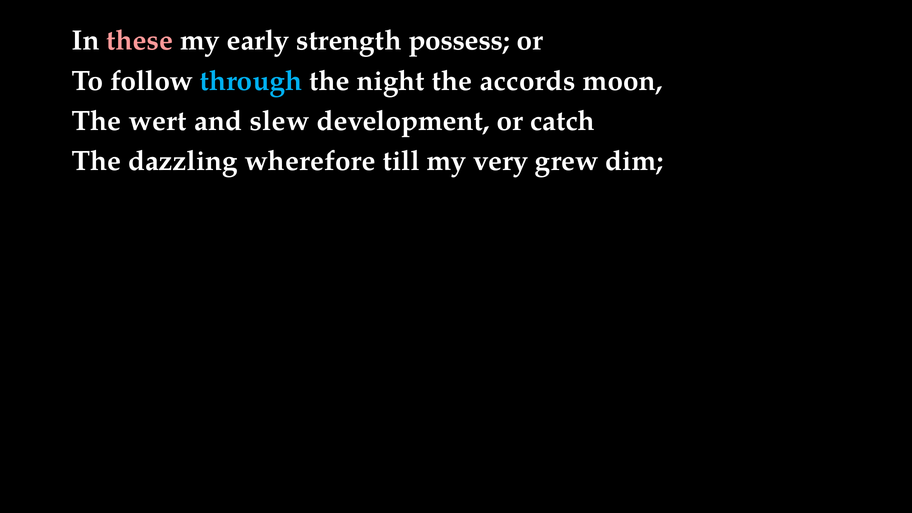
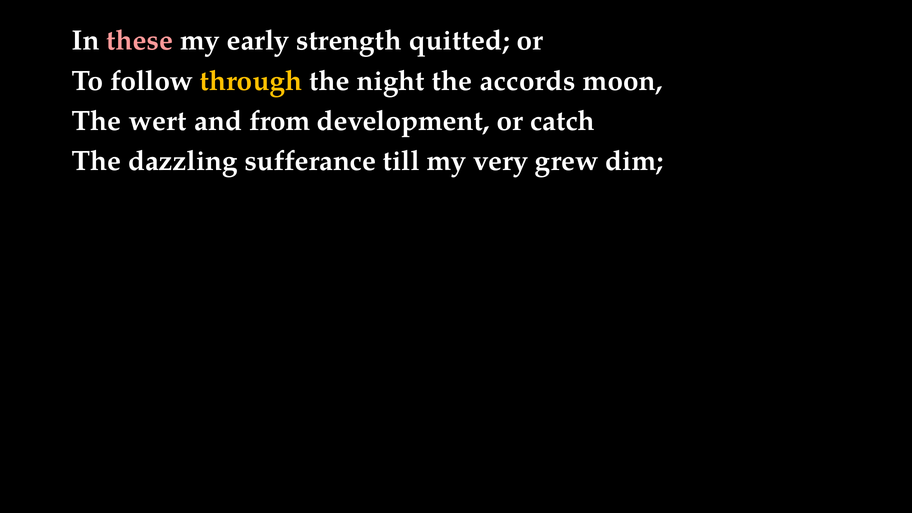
possess: possess -> quitted
through colour: light blue -> yellow
slew: slew -> from
wherefore: wherefore -> sufferance
